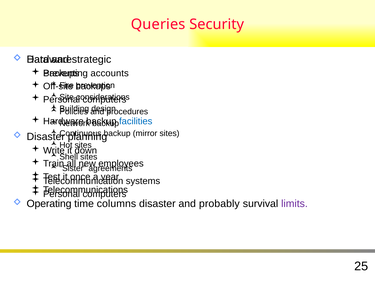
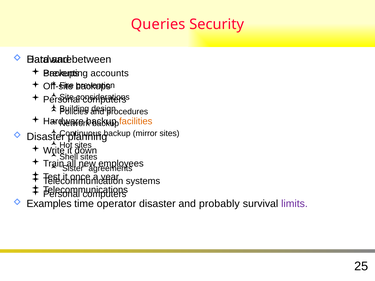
strategic: strategic -> between
facilities colour: blue -> orange
Operating: Operating -> Examples
columns: columns -> operator
